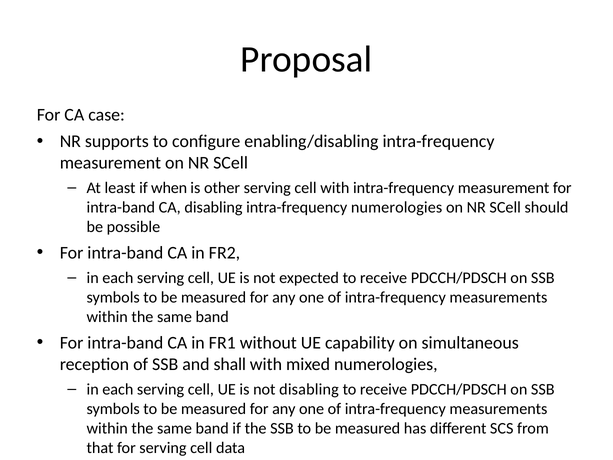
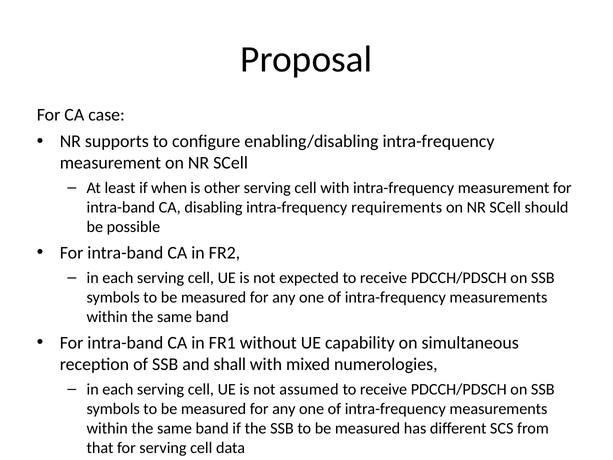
intra-frequency numerologies: numerologies -> requirements
not disabling: disabling -> assumed
